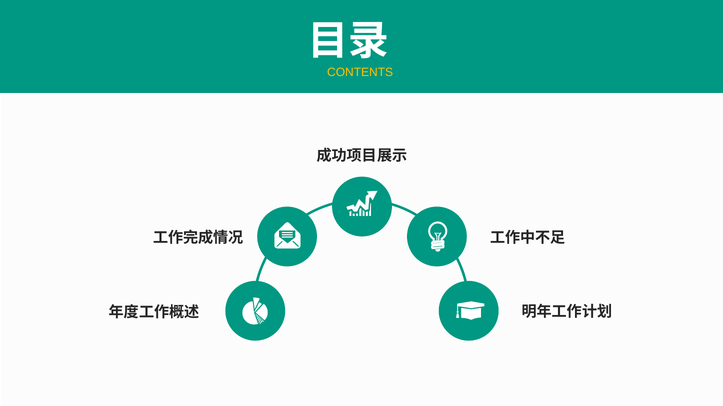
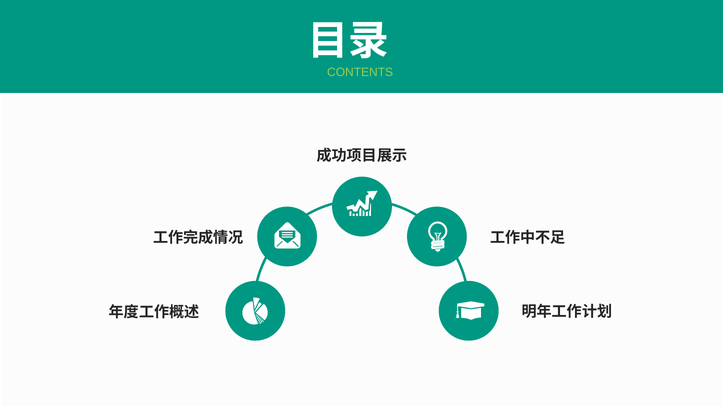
CONTENTS colour: yellow -> light green
